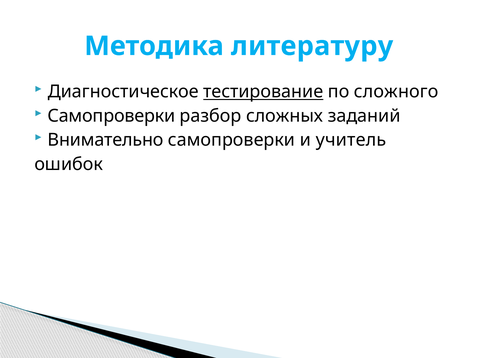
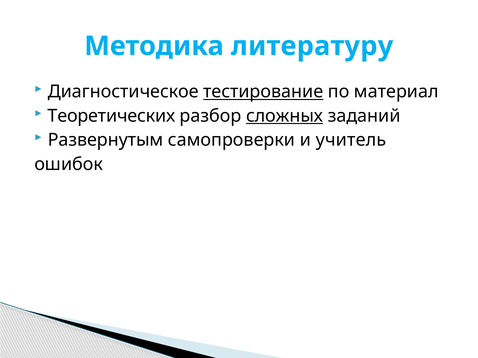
сложного: сложного -> материал
Самопроверки at (111, 116): Самопроверки -> Теоретических
сложных underline: none -> present
Внимательно: Внимательно -> Развернутым
